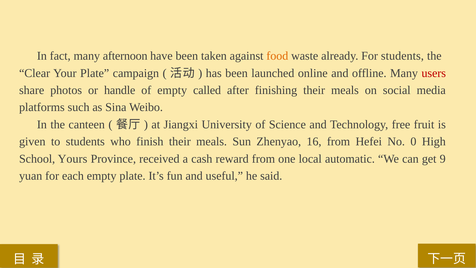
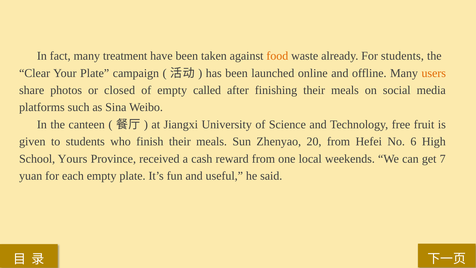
afternoon: afternoon -> treatment
users colour: red -> orange
handle: handle -> closed
16: 16 -> 20
0: 0 -> 6
automatic: automatic -> weekends
9: 9 -> 7
